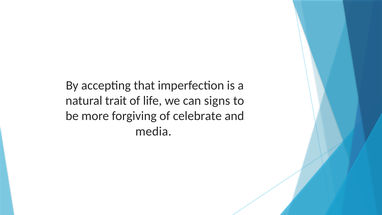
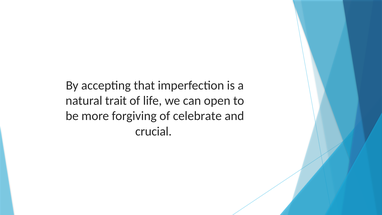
signs: signs -> open
media: media -> crucial
